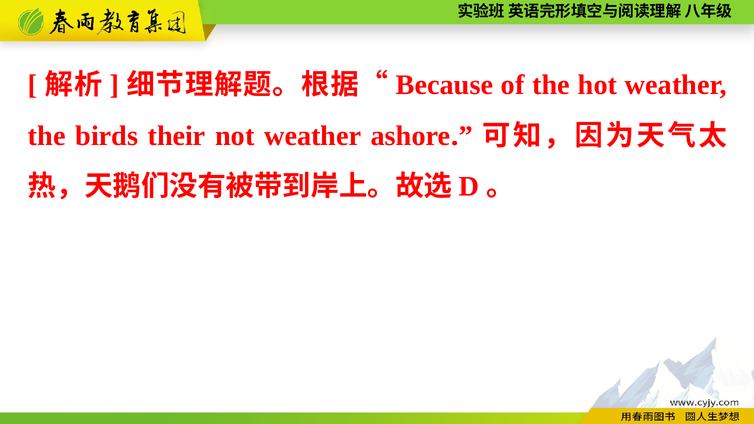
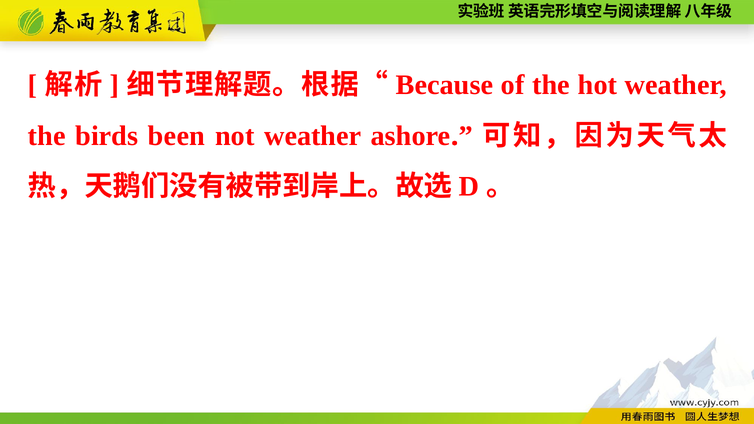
their: their -> been
